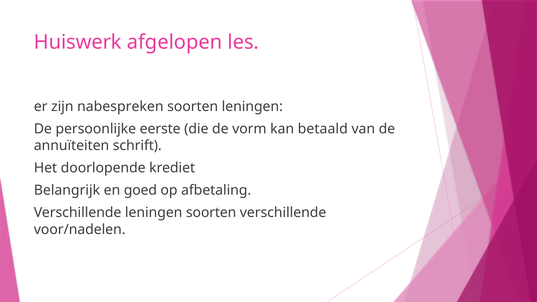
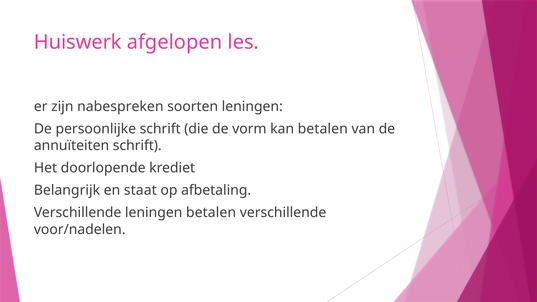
persoonlijke eerste: eerste -> schrift
kan betaald: betaald -> betalen
goed: goed -> staat
leningen soorten: soorten -> betalen
